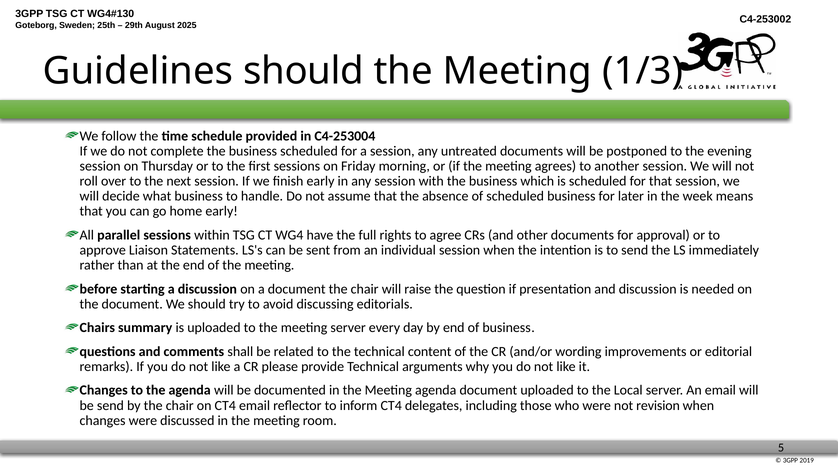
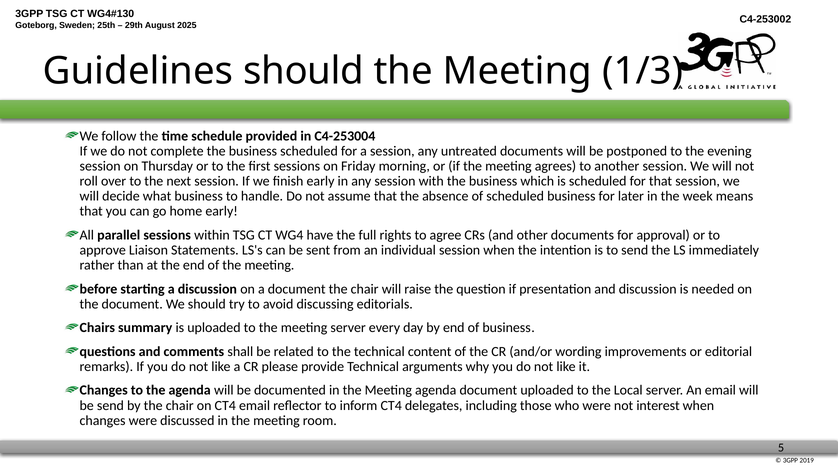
revision: revision -> interest
